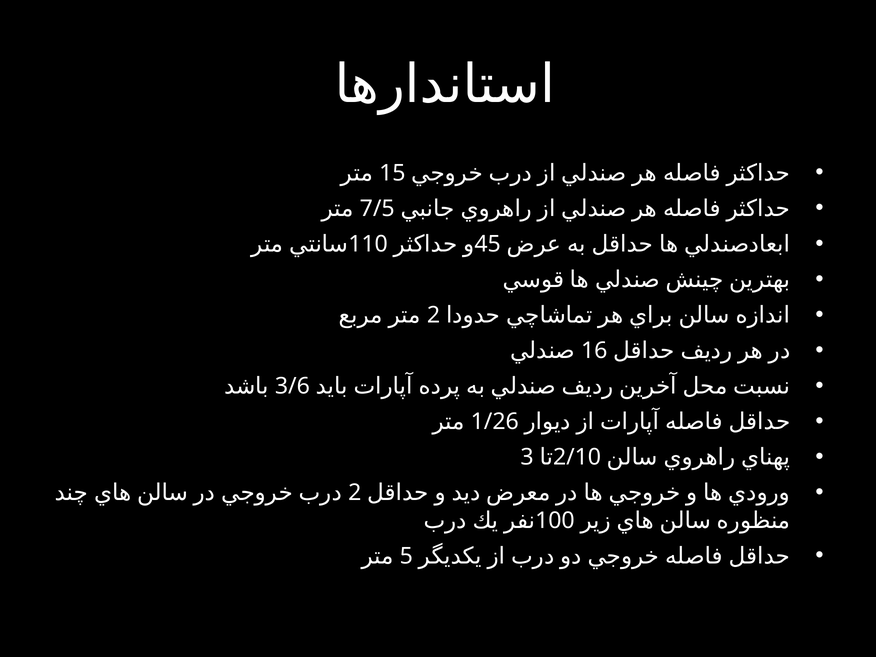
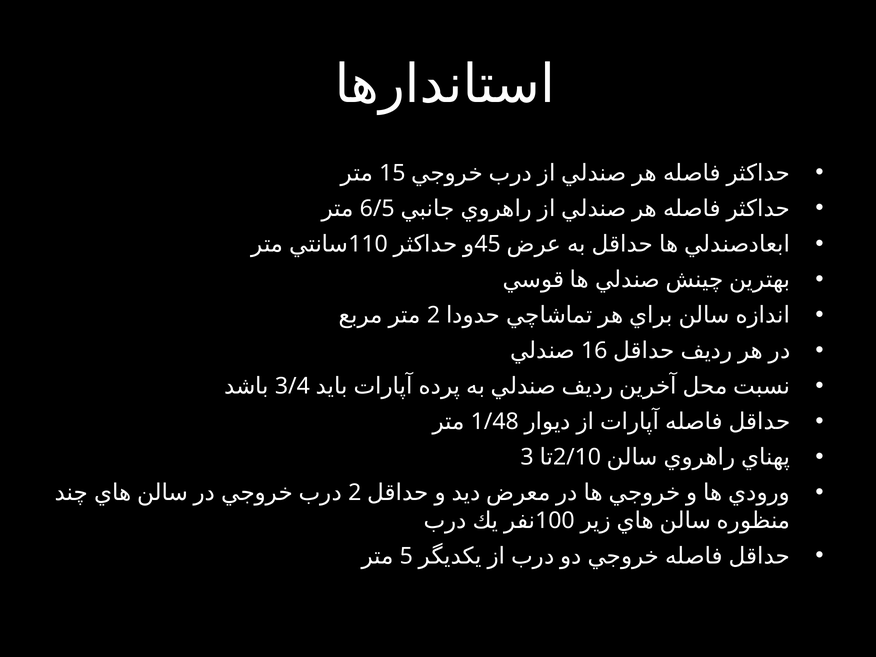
7/5: 7/5 -> 6/5
3/6: 3/6 -> 3/4
1/26: 1/26 -> 1/48
